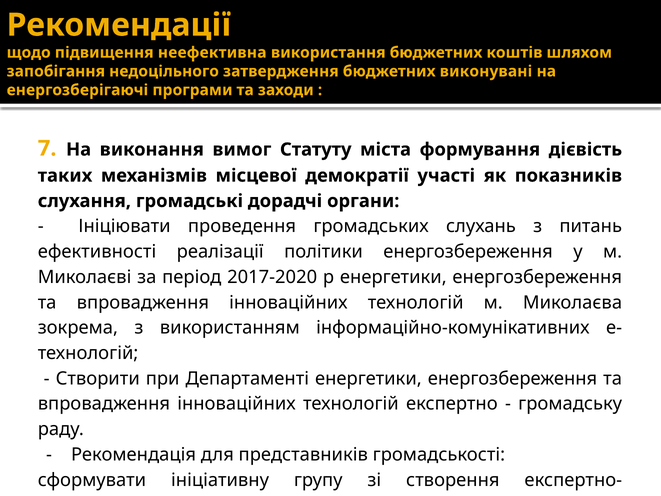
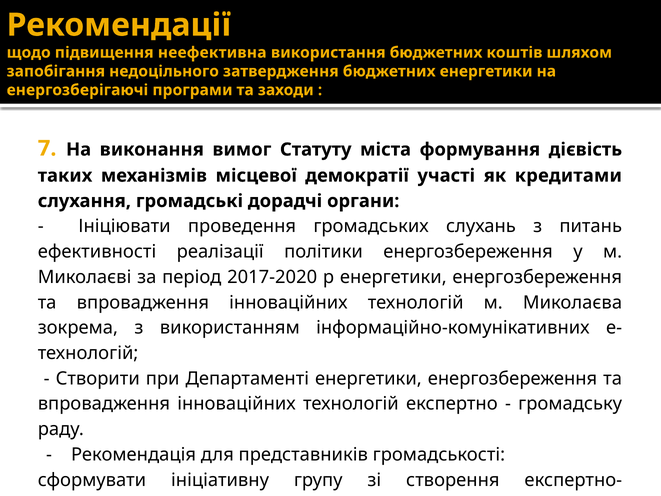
бюджетних виконувані: виконувані -> енергетики
показників: показників -> кредитами
